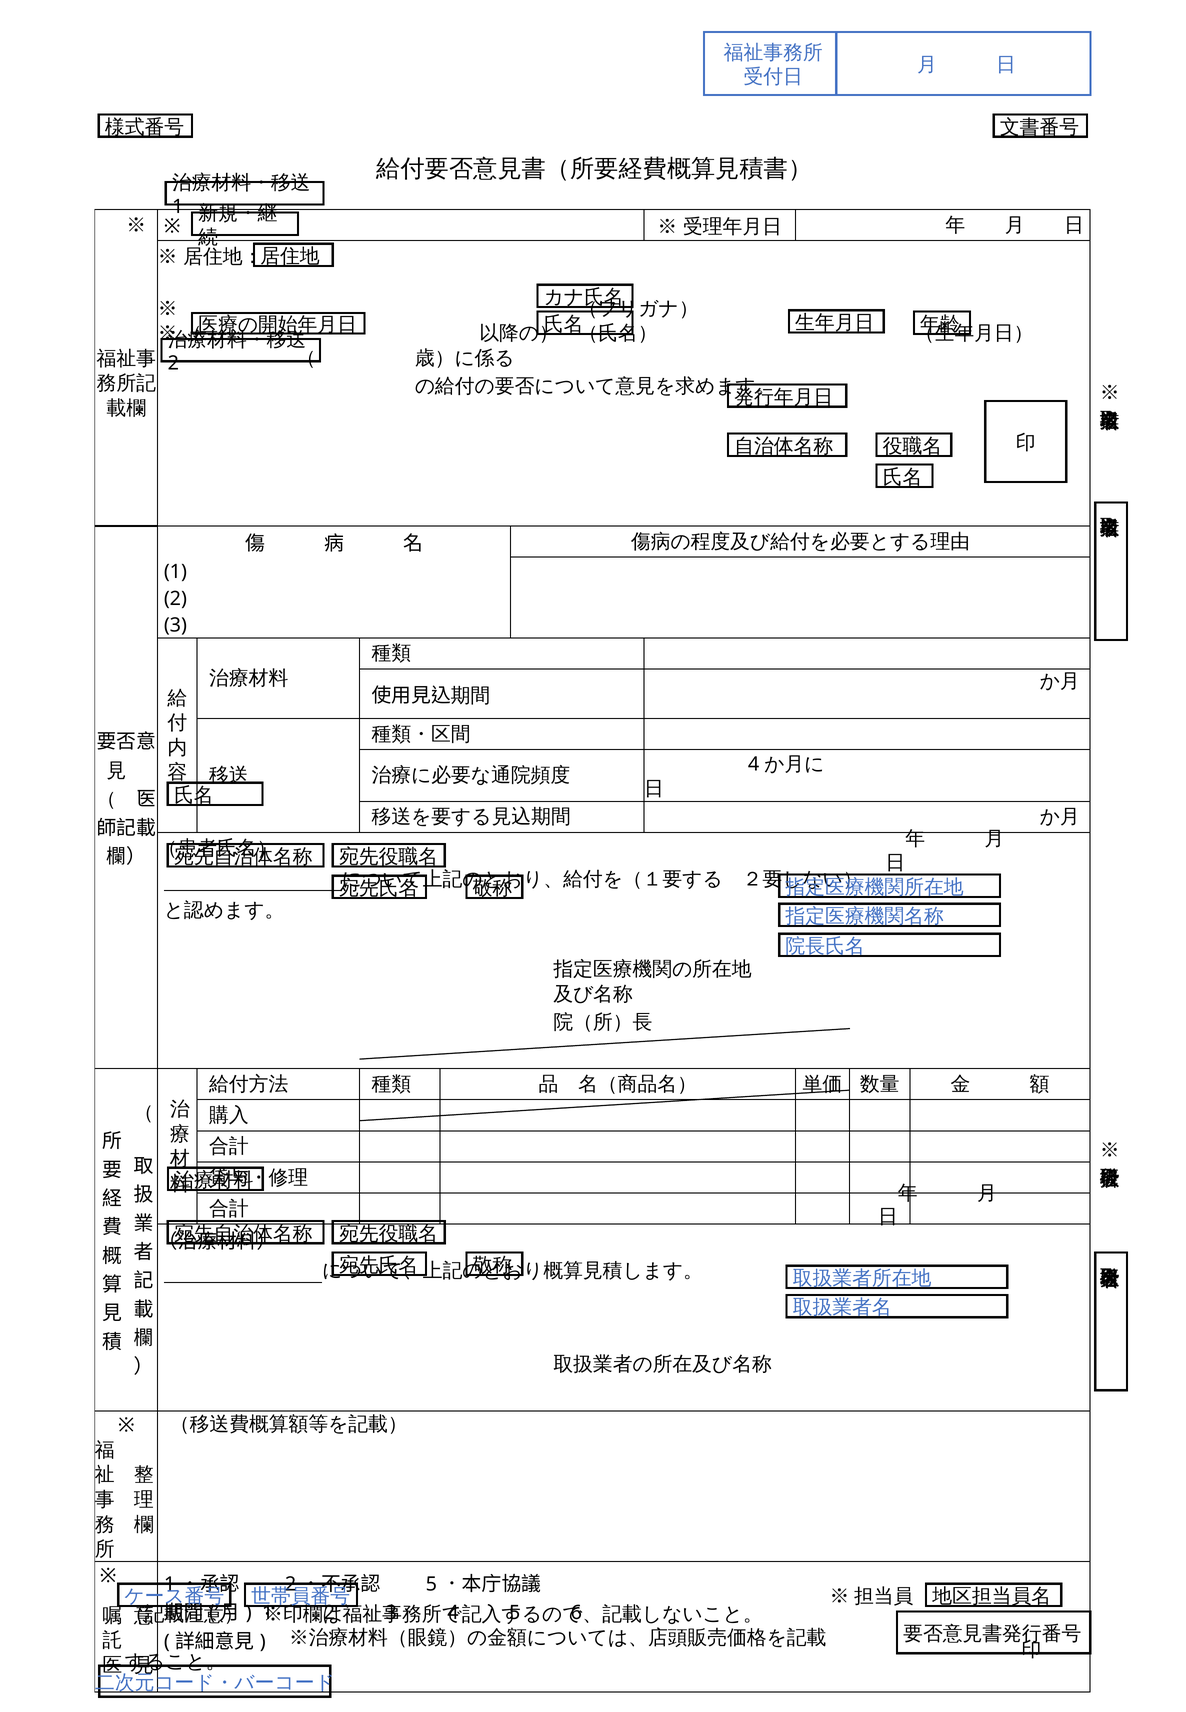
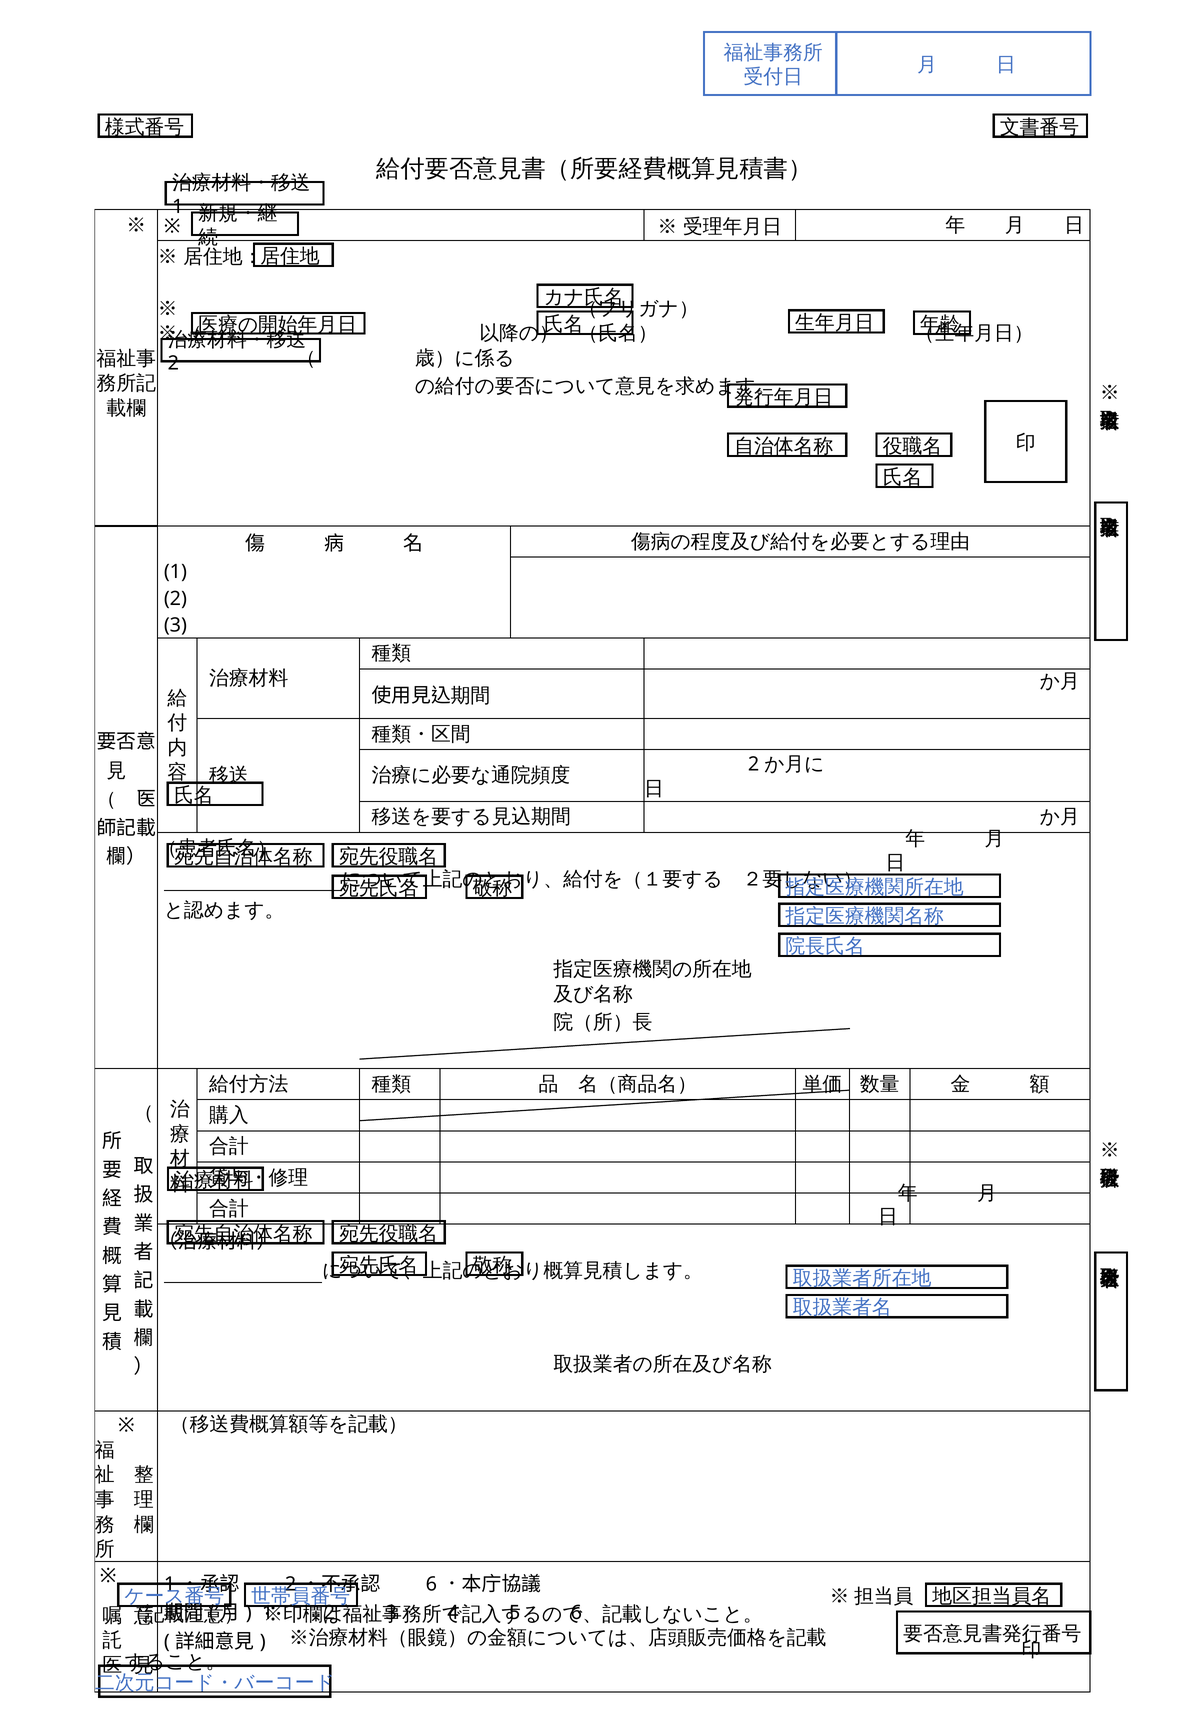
4 at (754, 765): 4 -> 2
5 at (431, 1585): 5 -> 6
